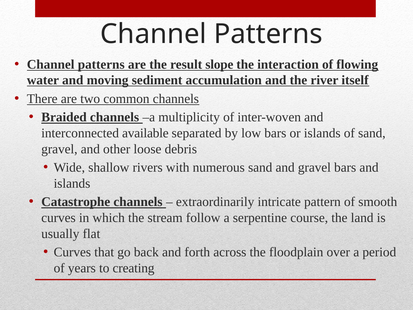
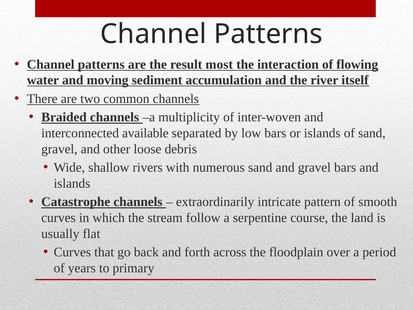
slope: slope -> most
creating: creating -> primary
